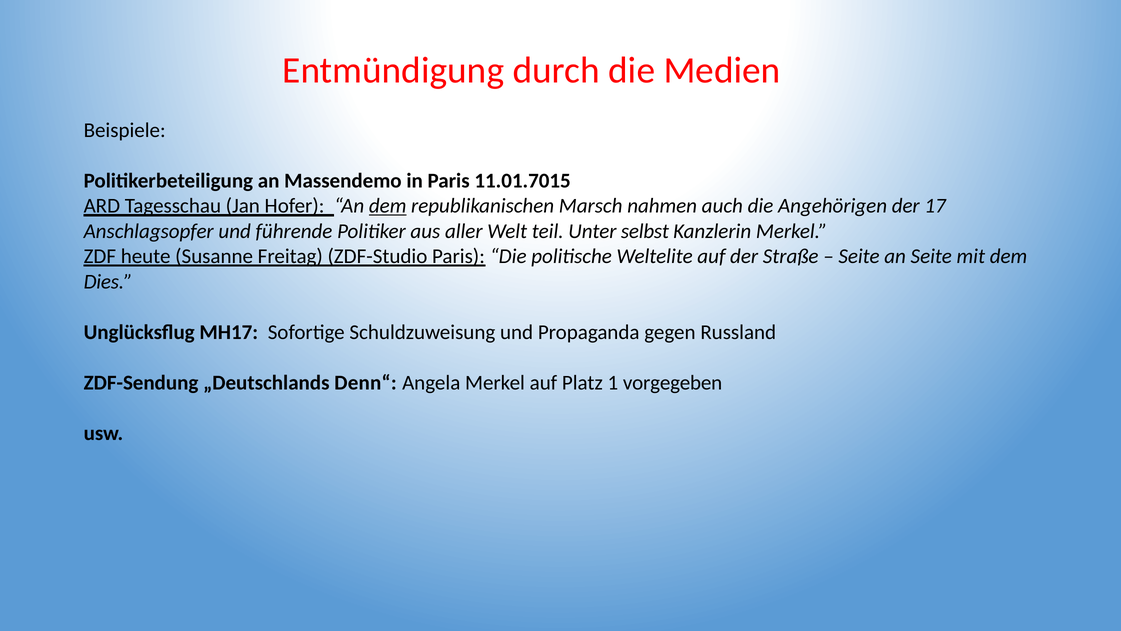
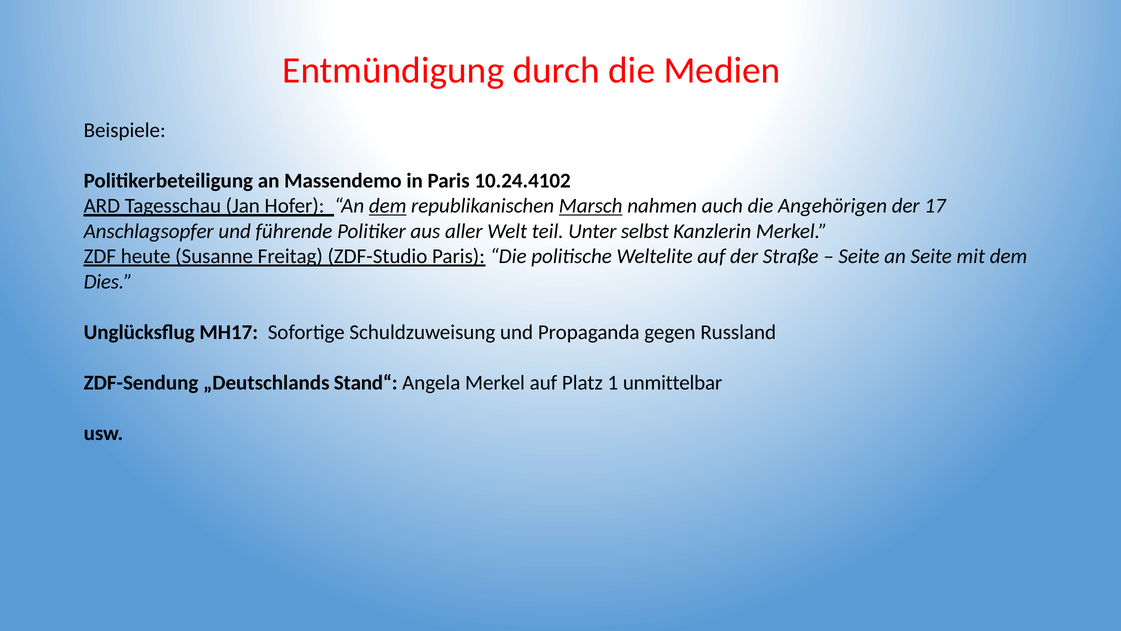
11.01.7015: 11.01.7015 -> 10.24.4102
Marsch underline: none -> present
Denn“: Denn“ -> Stand“
vorgegeben: vorgegeben -> unmittelbar
